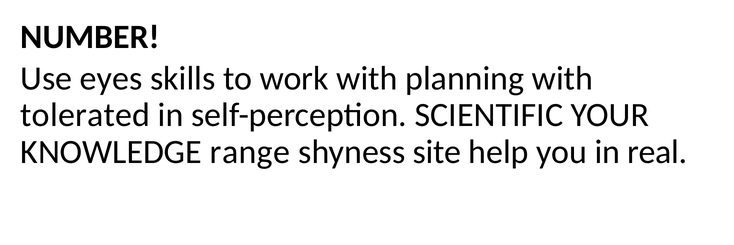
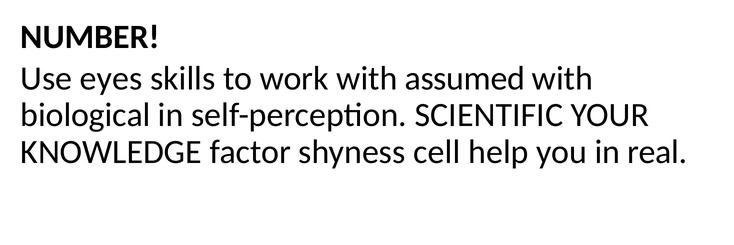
planning: planning -> assumed
tolerated: tolerated -> biological
range: range -> factor
site: site -> cell
